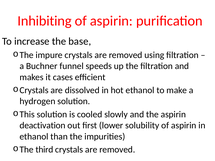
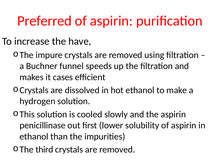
Inhibiting: Inhibiting -> Preferred
base: base -> have
deactivation: deactivation -> penicillinase
